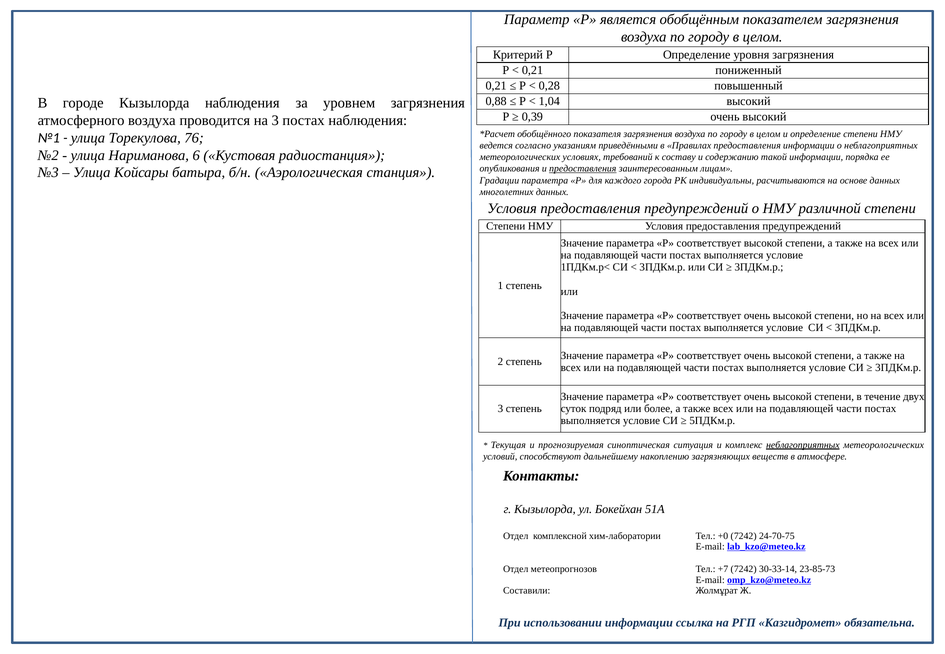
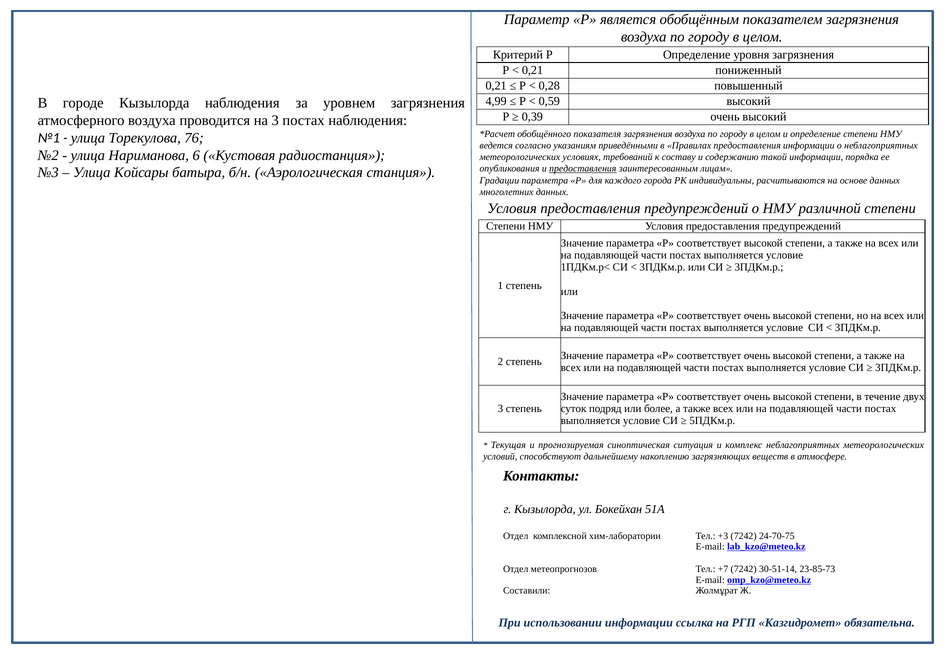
0,88: 0,88 -> 4,99
1,04: 1,04 -> 0,59
неблагоприятных at (803, 445) underline: present -> none
+0: +0 -> +3
30-33-14: 30-33-14 -> 30-51-14
